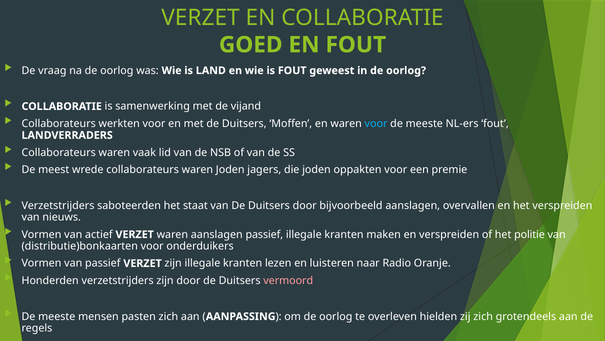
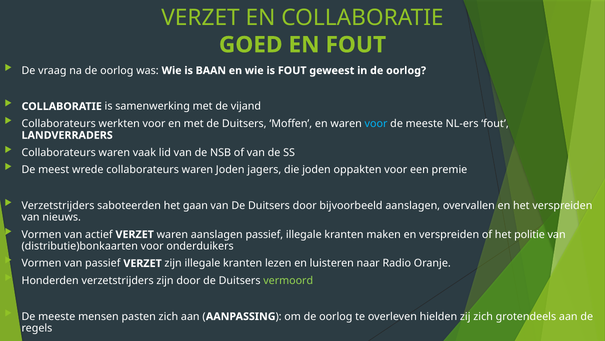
LAND: LAND -> BAAN
staat: staat -> gaan
vermoord colour: pink -> light green
